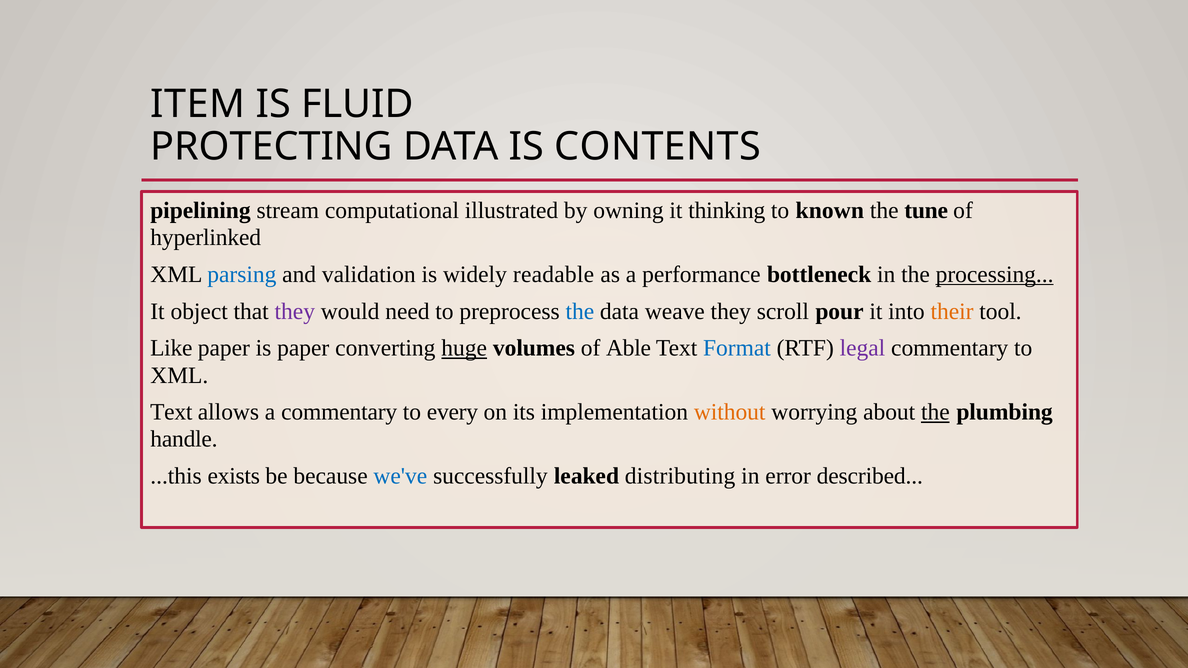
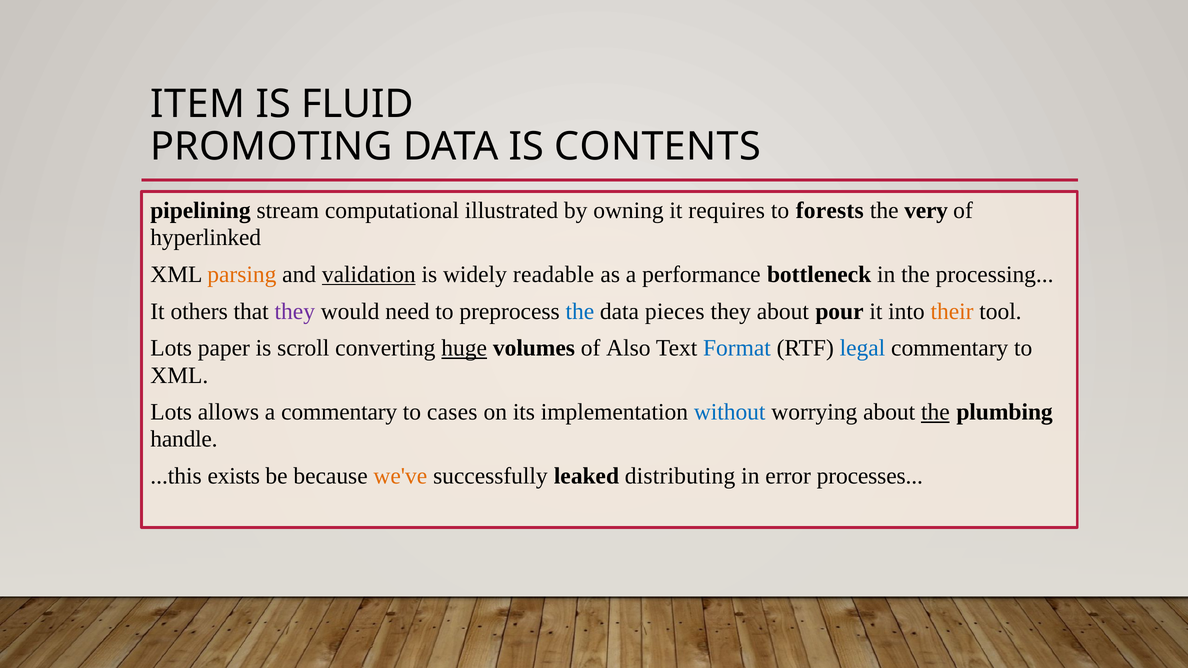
PROTECTING: PROTECTING -> PROMOTING
thinking: thinking -> requires
known: known -> forests
tune: tune -> very
parsing colour: blue -> orange
validation underline: none -> present
processing underline: present -> none
object: object -> others
weave: weave -> pieces
they scroll: scroll -> about
Like at (171, 348): Like -> Lots
is paper: paper -> scroll
Able: Able -> Also
legal colour: purple -> blue
Text at (171, 412): Text -> Lots
every: every -> cases
without colour: orange -> blue
we've colour: blue -> orange
described: described -> processes
